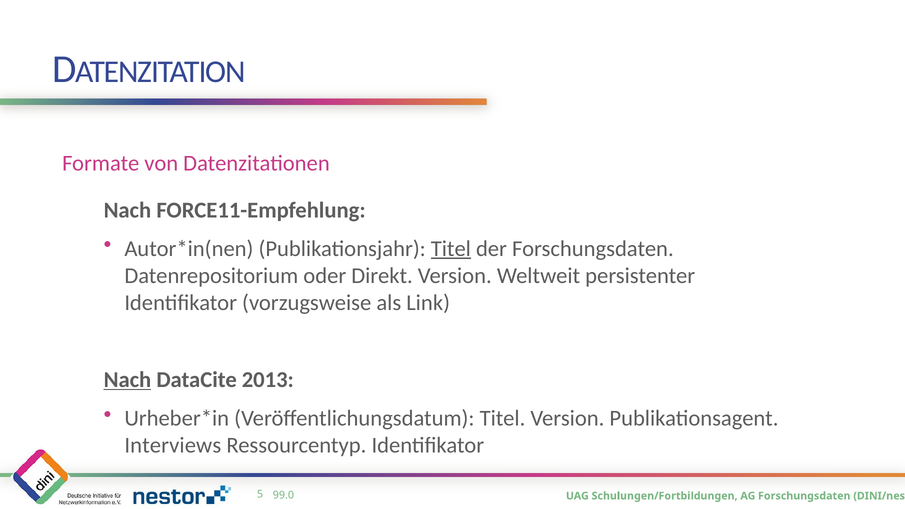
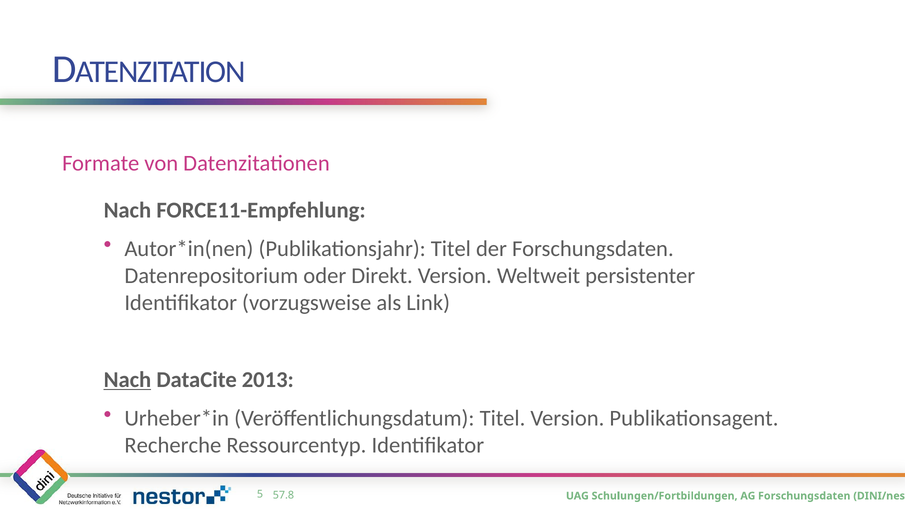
Titel at (451, 249) underline: present -> none
Interviews: Interviews -> Recherche
99.0: 99.0 -> 57.8
